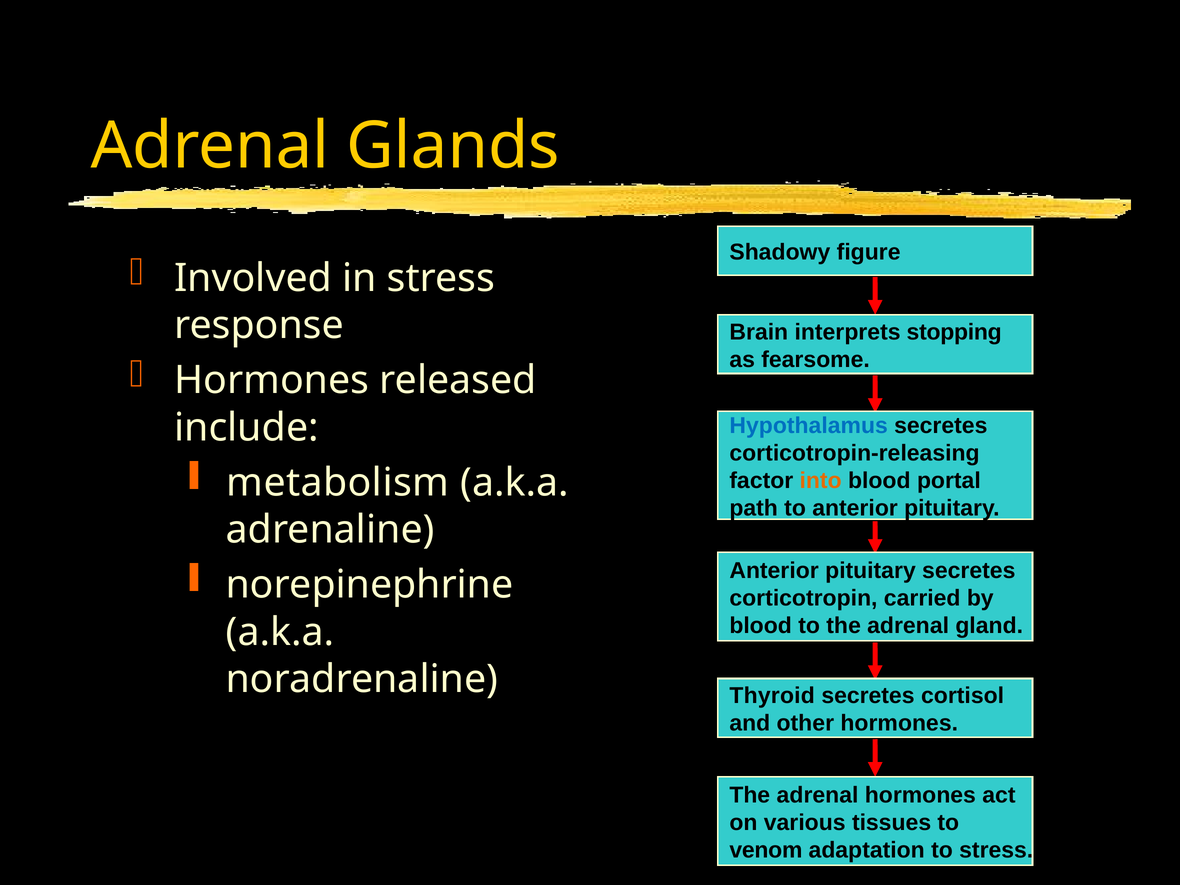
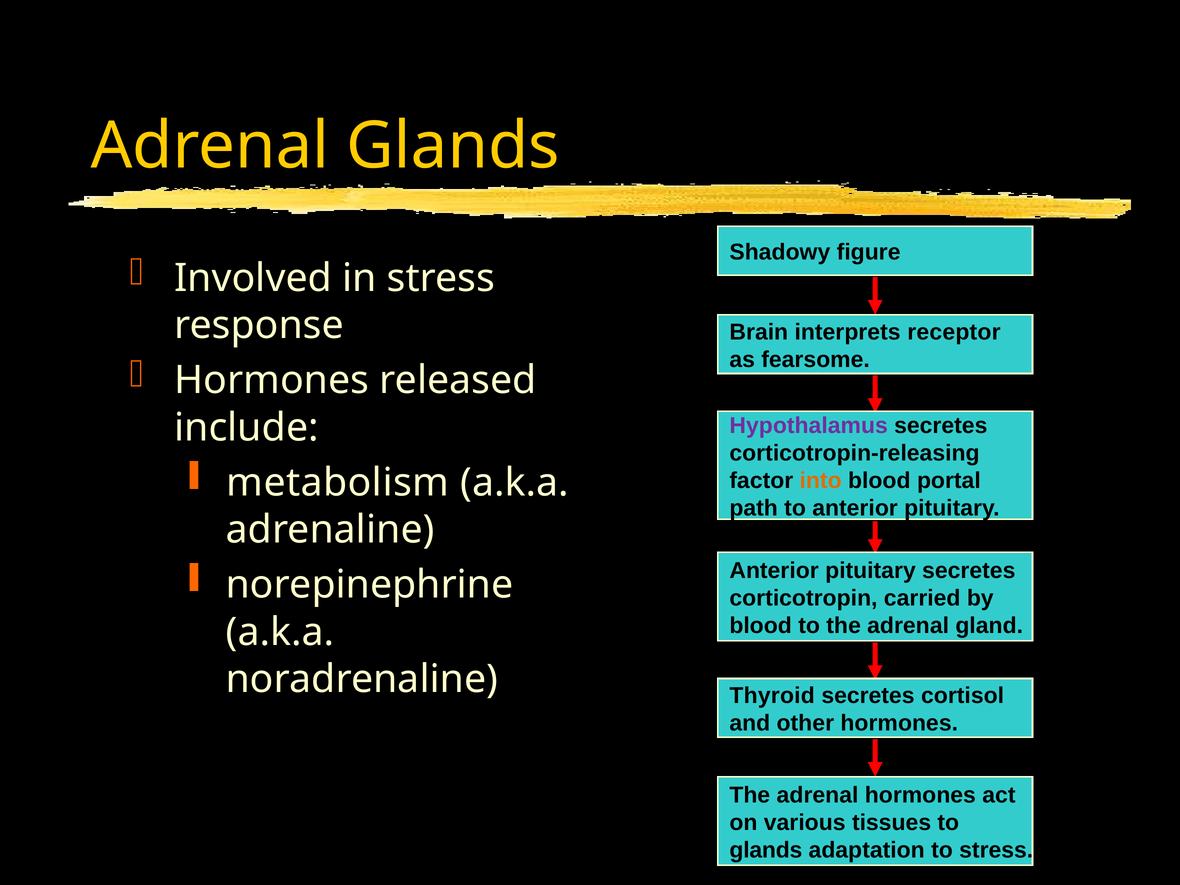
stopping: stopping -> receptor
Hypothalamus colour: blue -> purple
venom at (766, 850): venom -> glands
